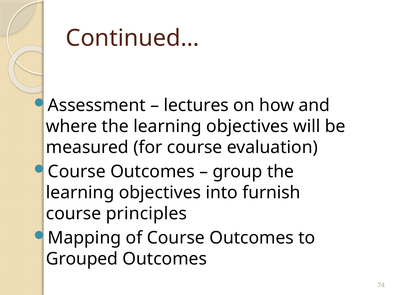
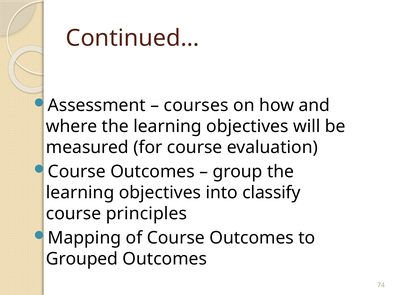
lectures: lectures -> courses
furnish: furnish -> classify
